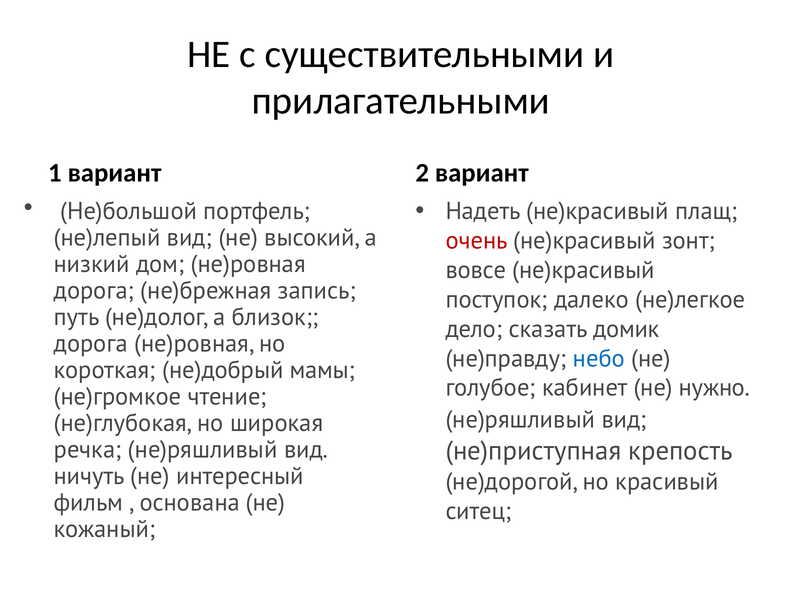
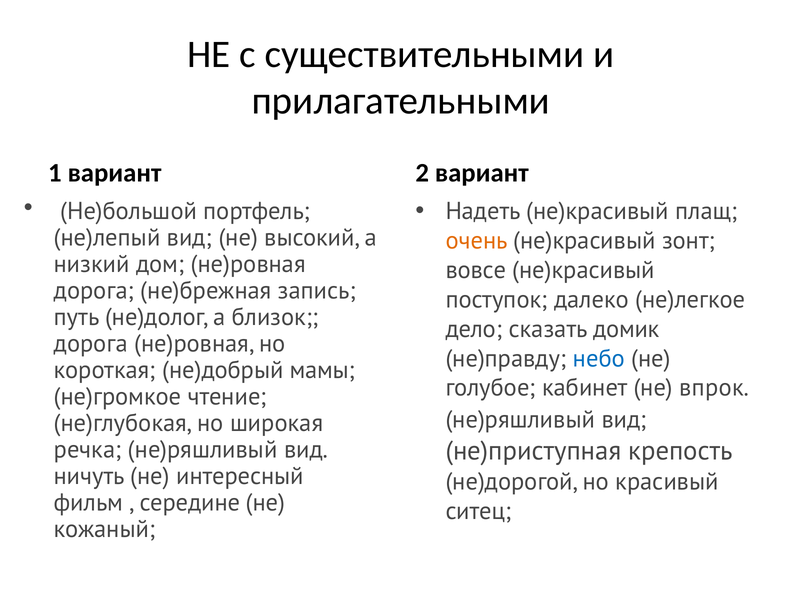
очень colour: red -> orange
нужно: нужно -> впрок
основана: основана -> середине
